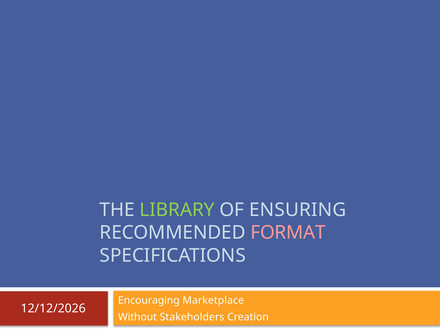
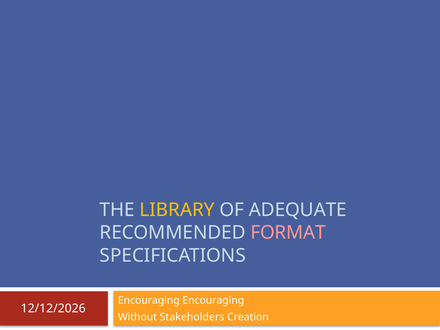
LIBRARY colour: light green -> yellow
ENSURING: ENSURING -> ADEQUATE
Encouraging Marketplace: Marketplace -> Encouraging
